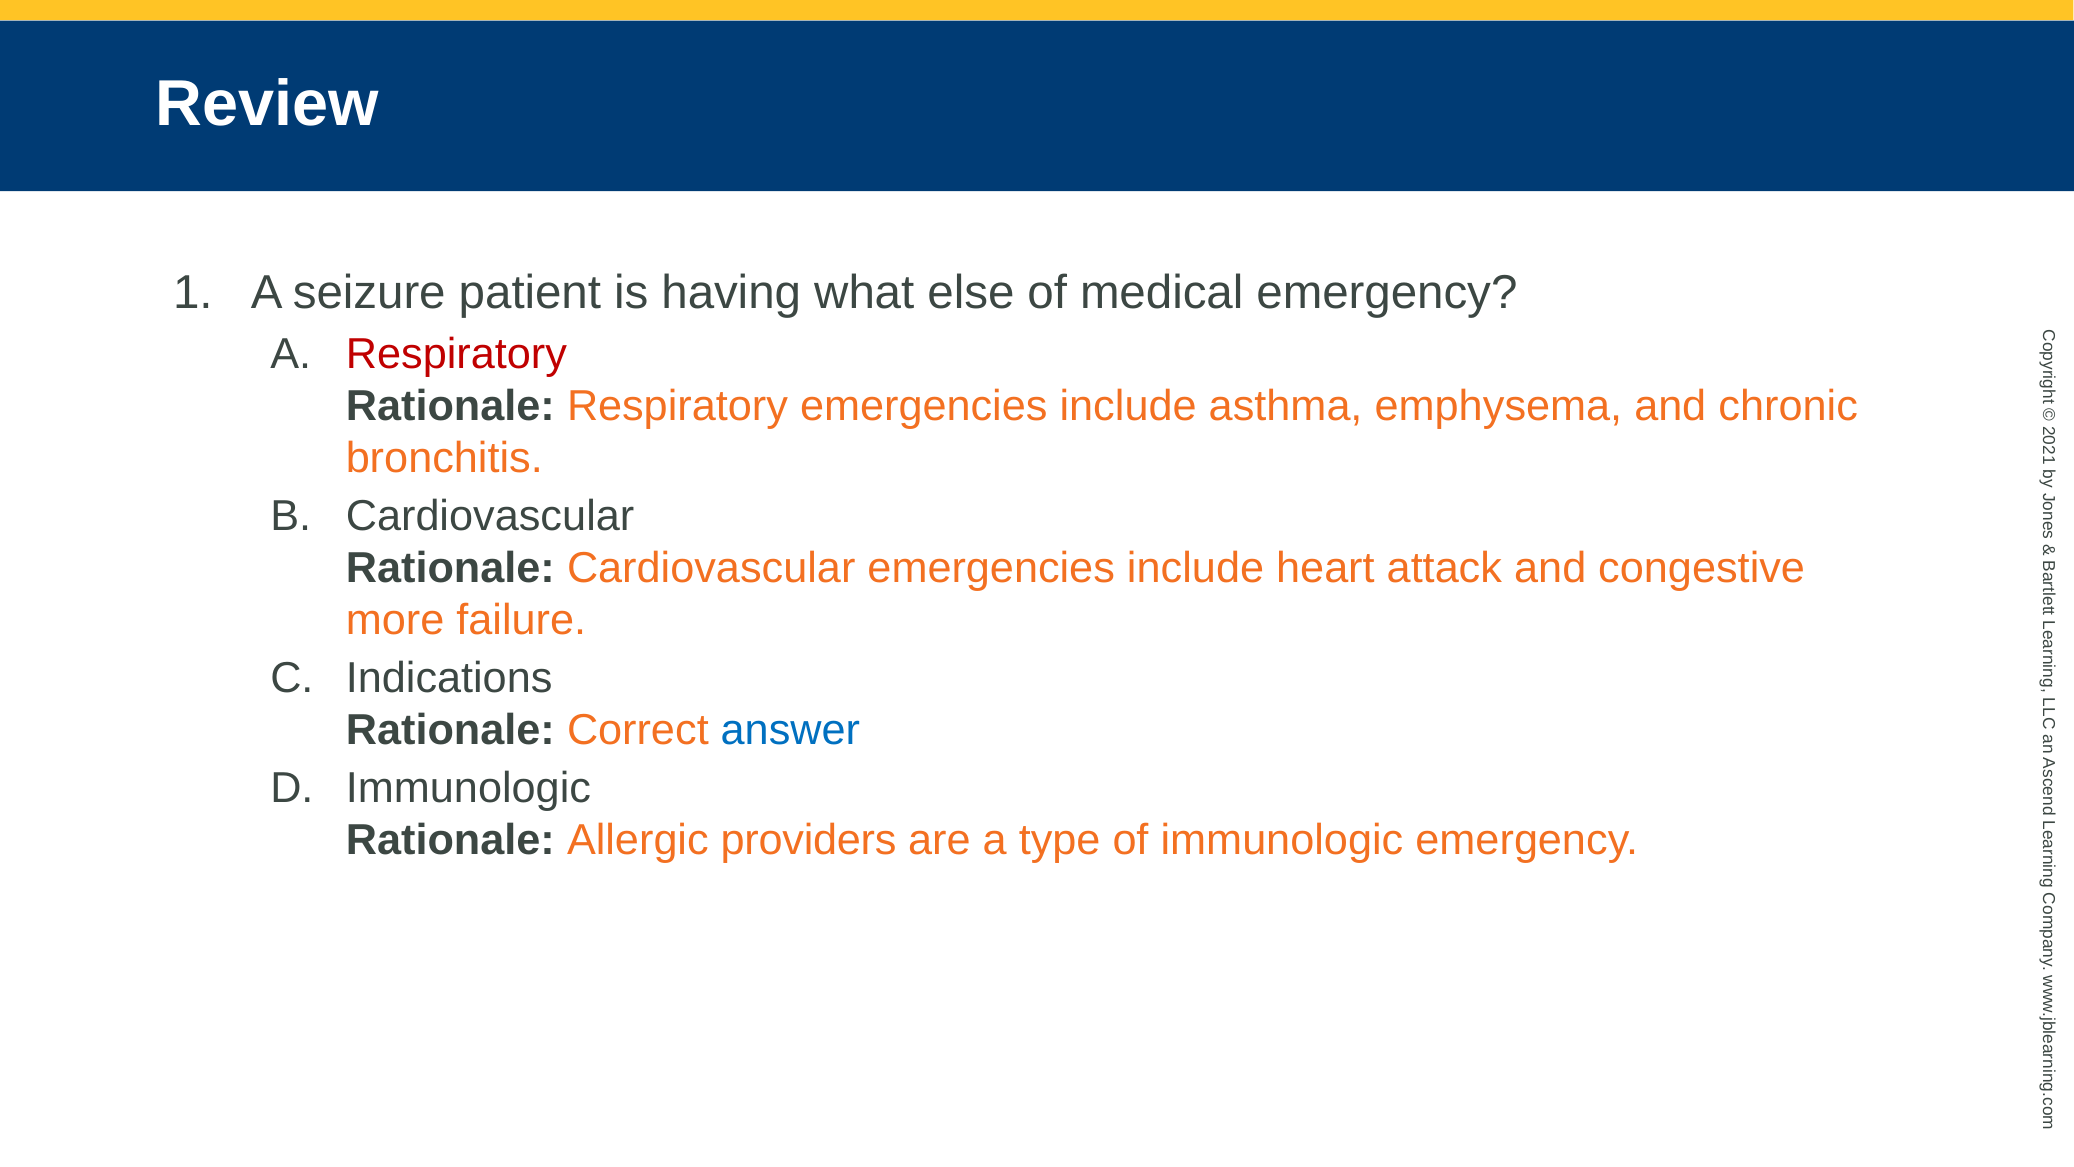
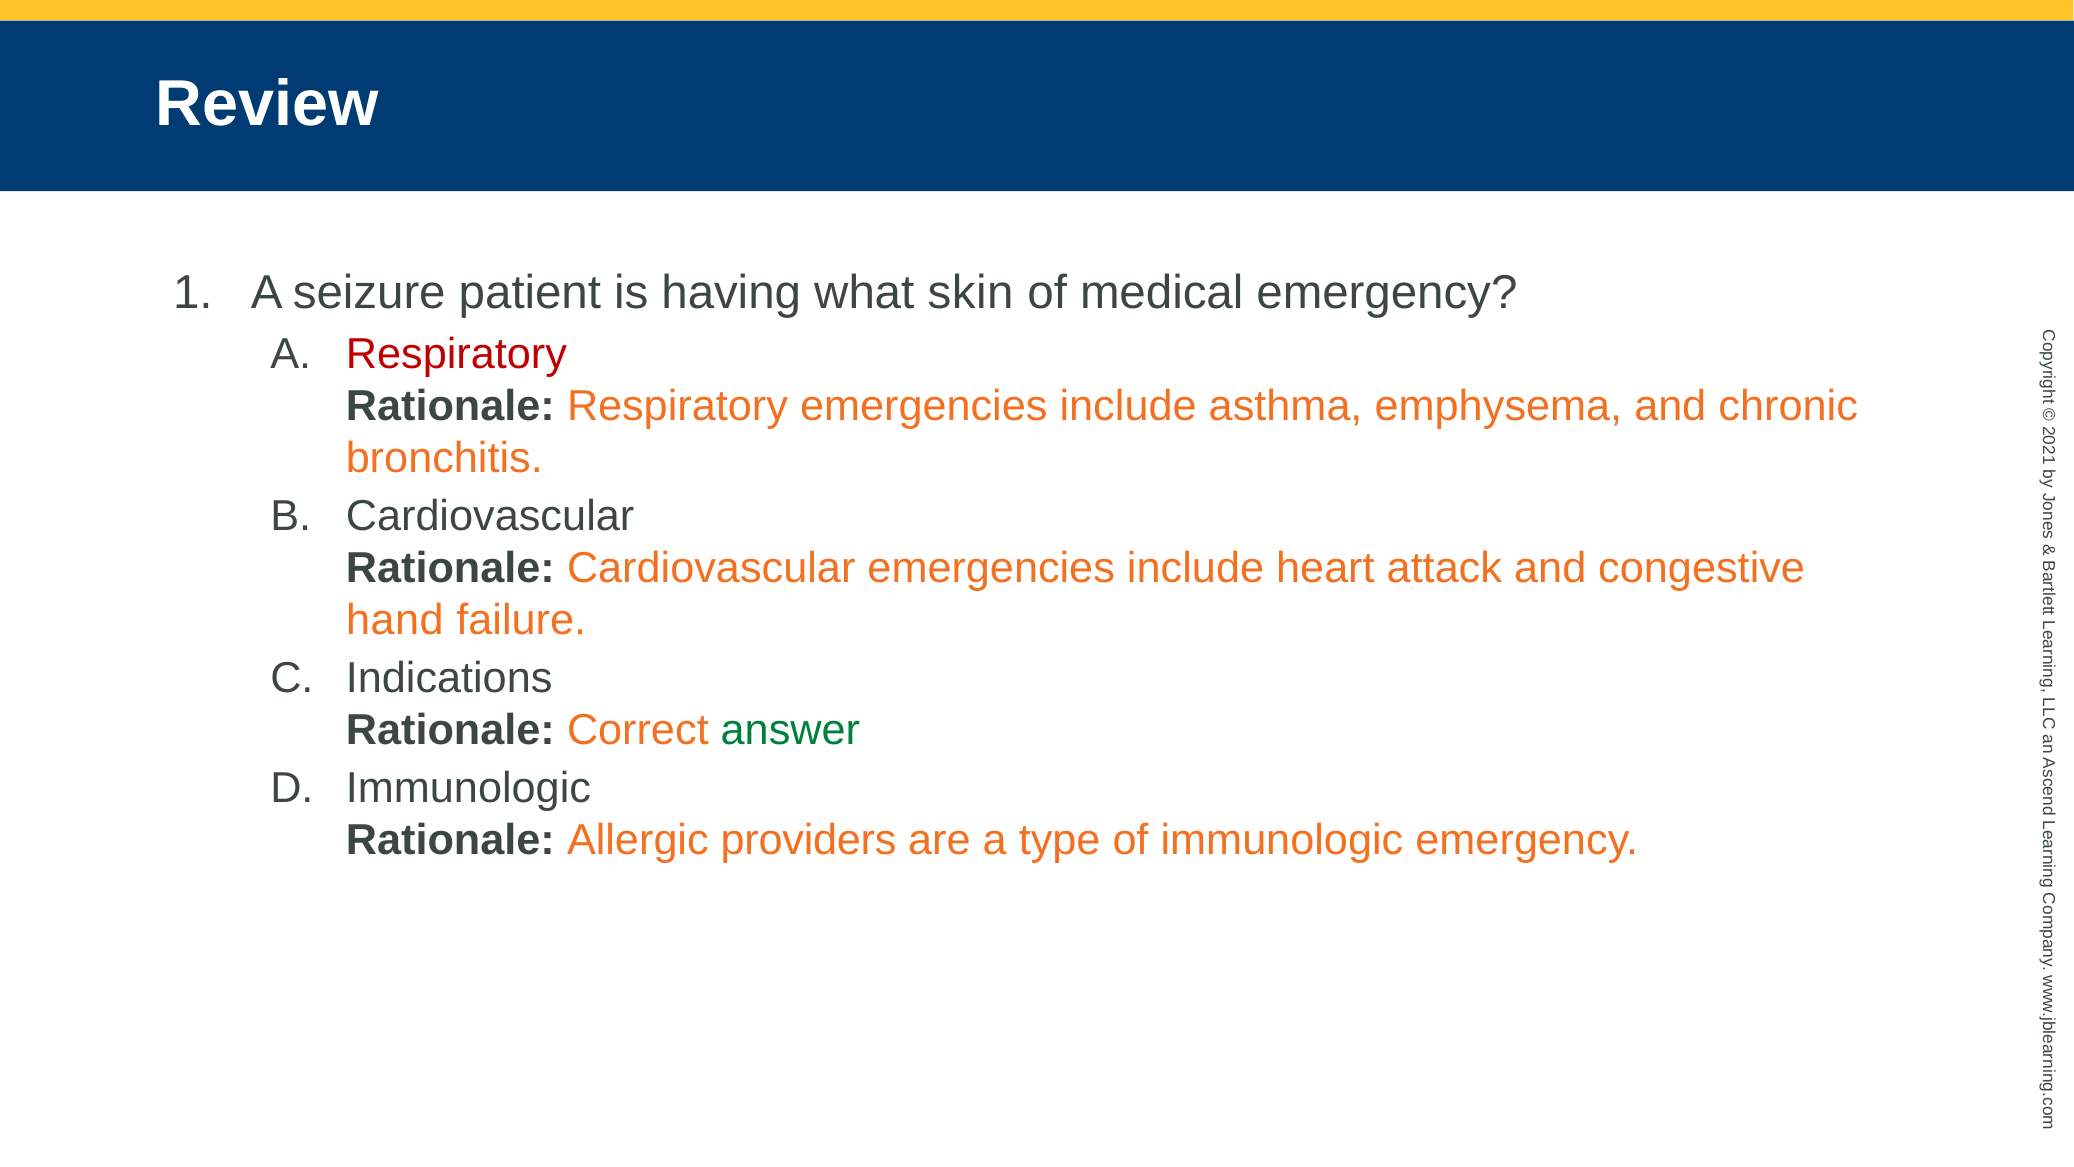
else: else -> skin
more: more -> hand
answer colour: blue -> green
